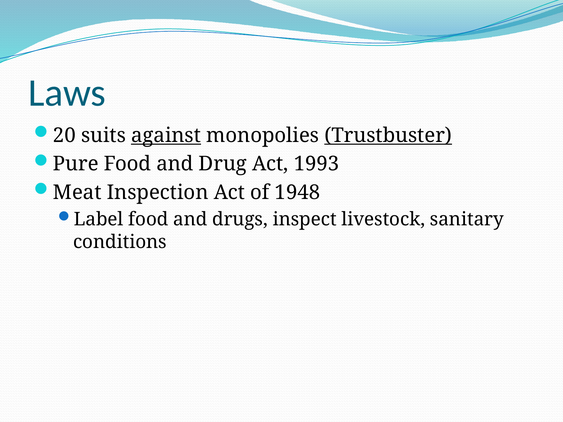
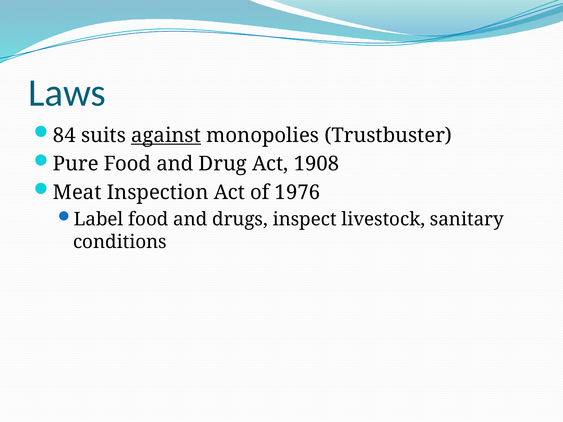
20: 20 -> 84
Trustbuster underline: present -> none
1993: 1993 -> 1908
1948: 1948 -> 1976
